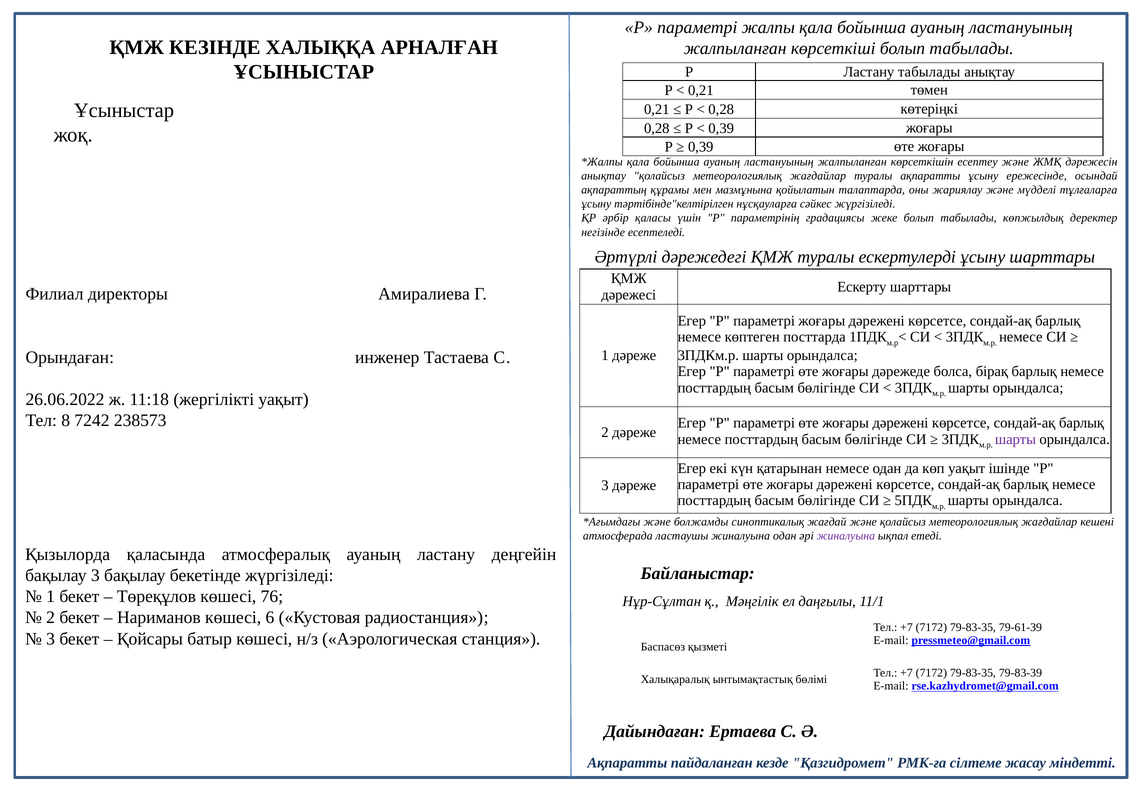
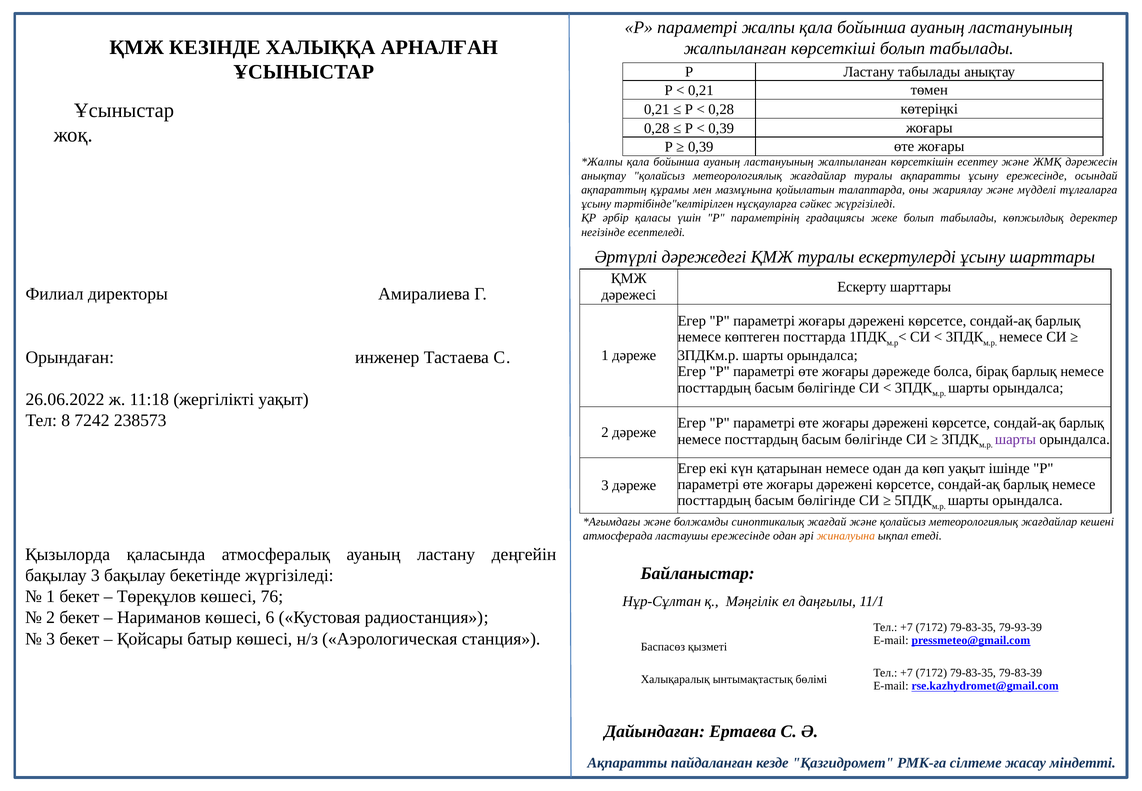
ластаушы жиналуына: жиналуына -> ережесінде
жиналуына at (846, 535) colour: purple -> orange
79-61-39: 79-61-39 -> 79-93-39
